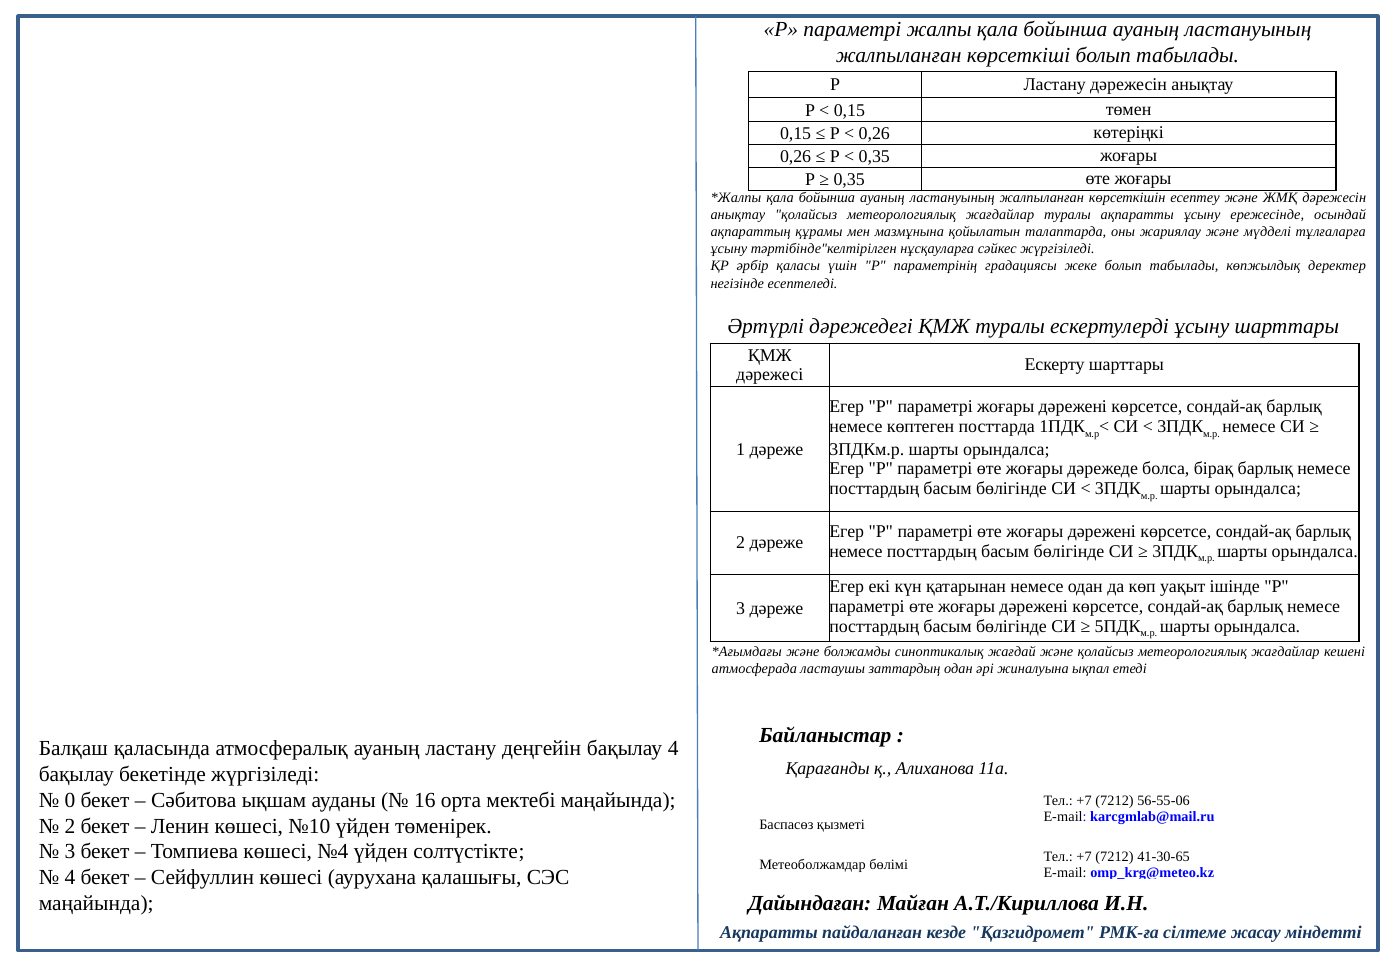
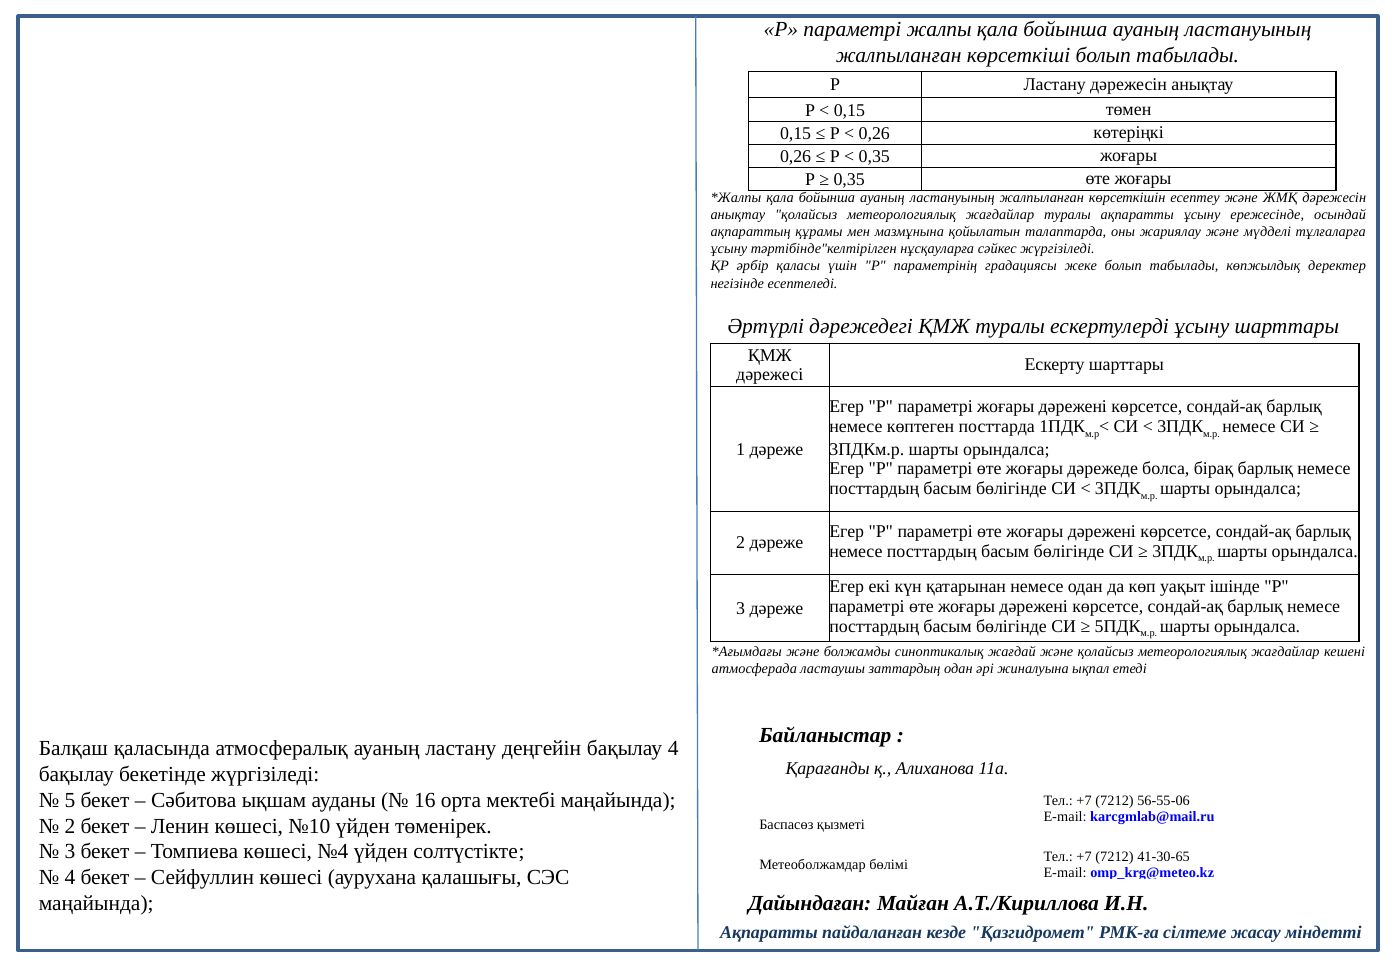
0: 0 -> 5
